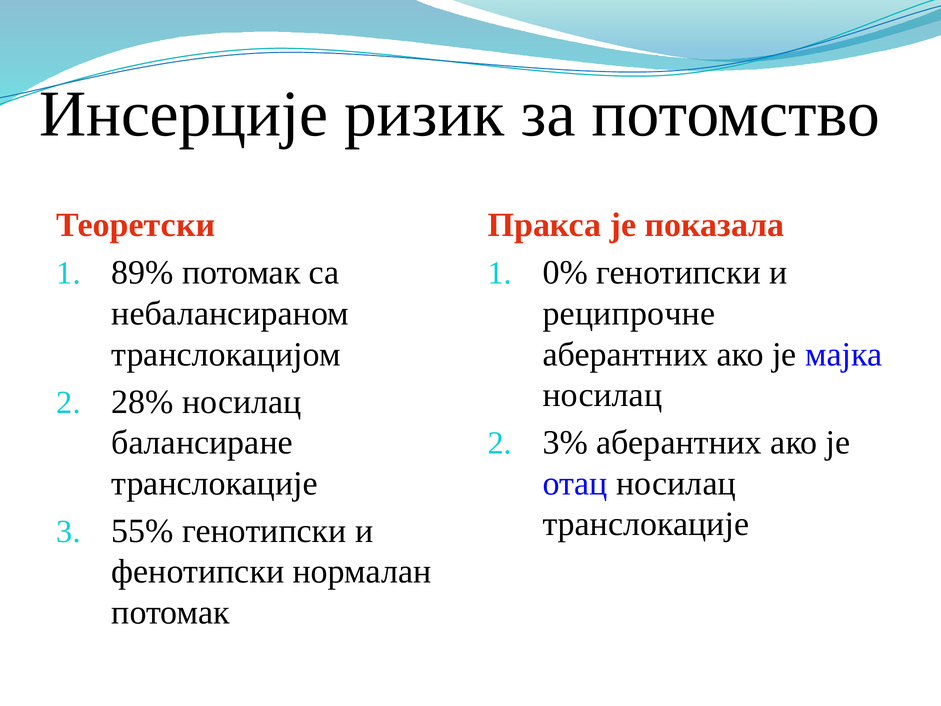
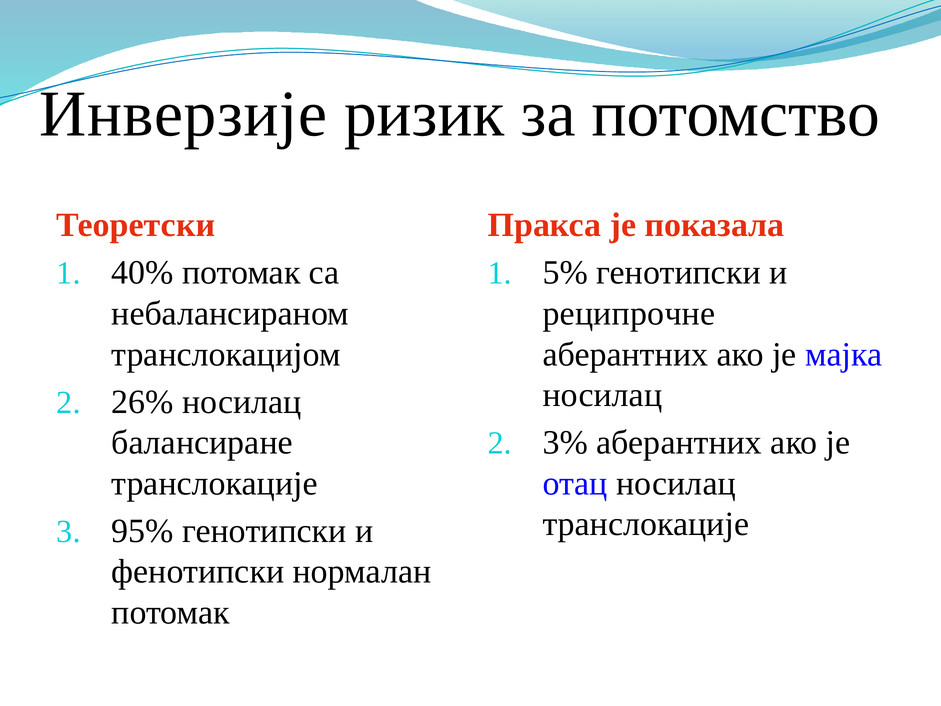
Инсерције: Инсерције -> Инверзије
89%: 89% -> 40%
0%: 0% -> 5%
28%: 28% -> 26%
55%: 55% -> 95%
